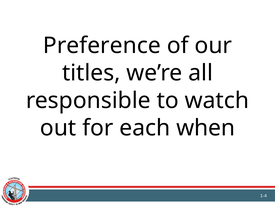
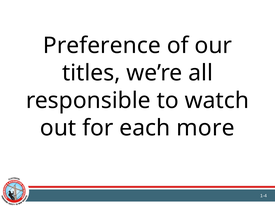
when: when -> more
